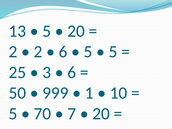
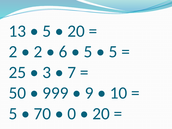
6 at (72, 72): 6 -> 7
1: 1 -> 9
7: 7 -> 0
